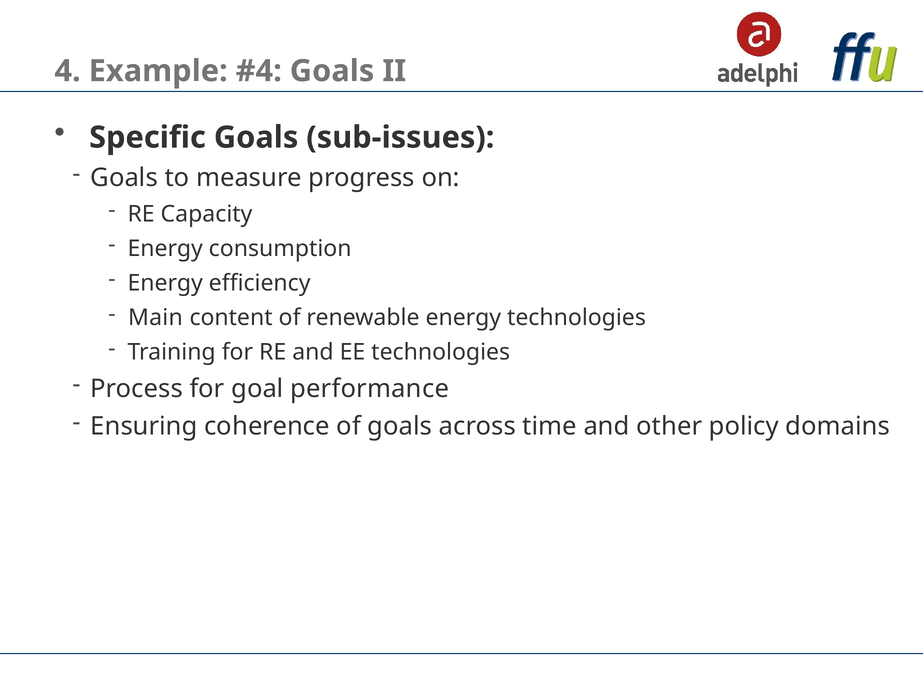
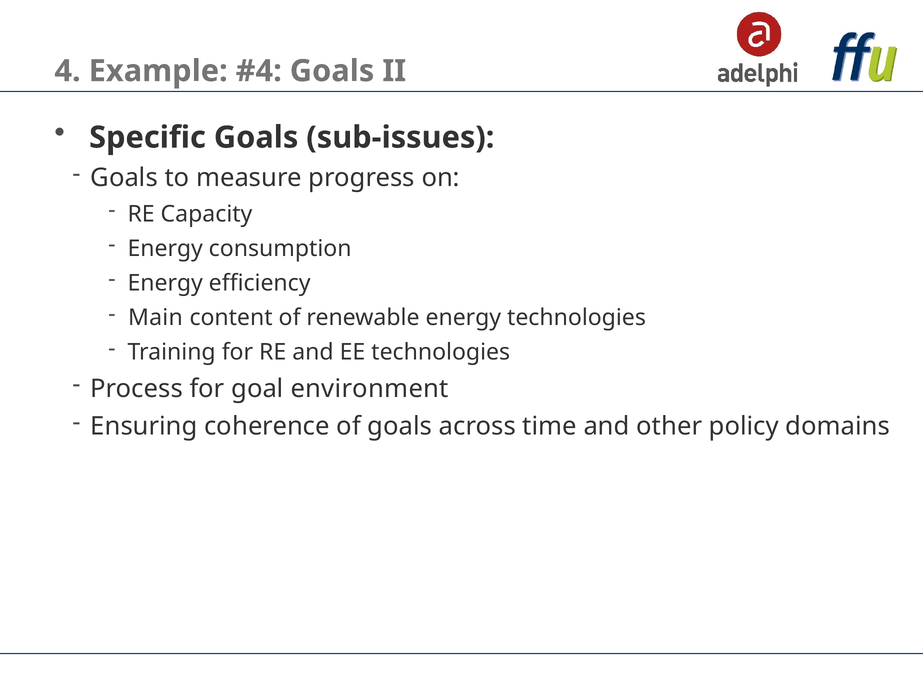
performance: performance -> environment
